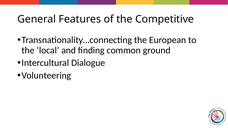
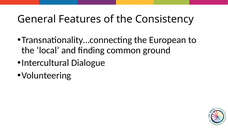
Competitive: Competitive -> Consistency
